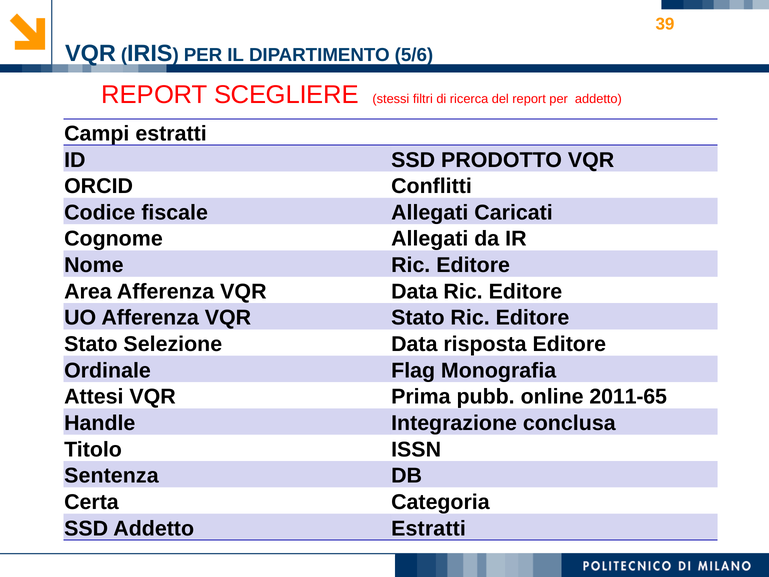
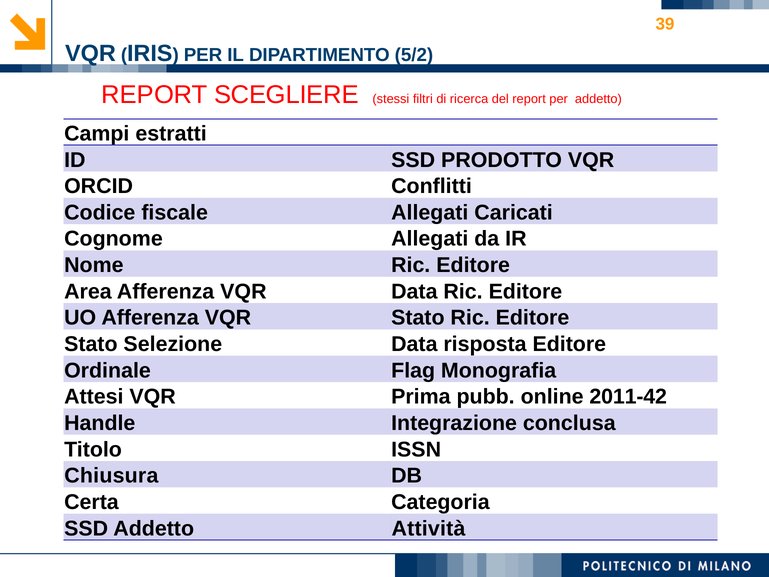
5/6: 5/6 -> 5/2
2011-65: 2011-65 -> 2011-42
Sentenza: Sentenza -> Chiusura
Addetto Estratti: Estratti -> Attività
